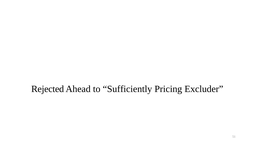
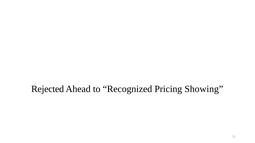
Sufficiently: Sufficiently -> Recognized
Excluder: Excluder -> Showing
